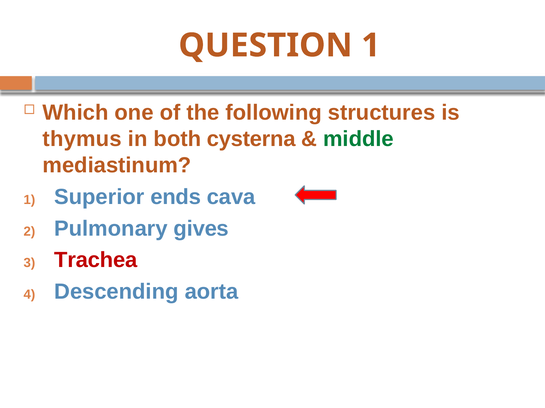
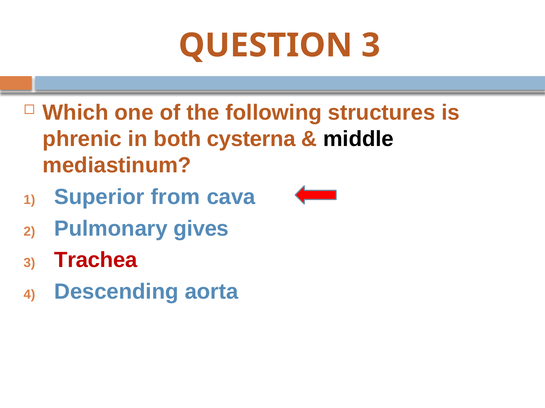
QUESTION 1: 1 -> 3
thymus: thymus -> phrenic
middle colour: green -> black
ends: ends -> from
